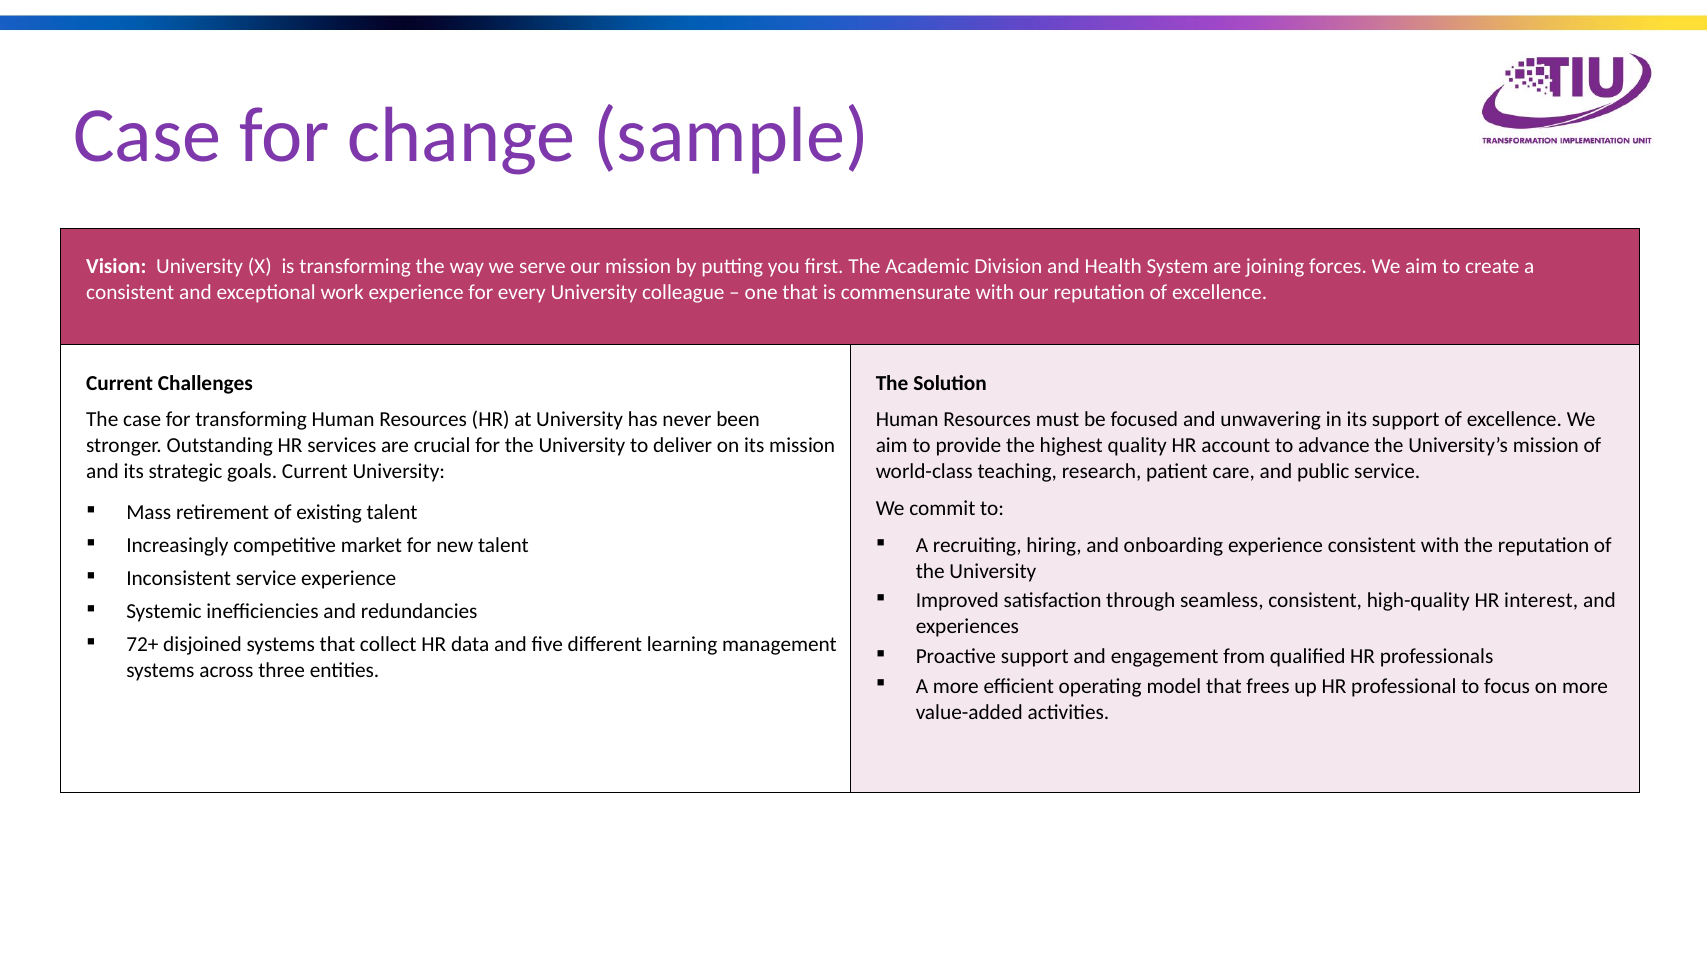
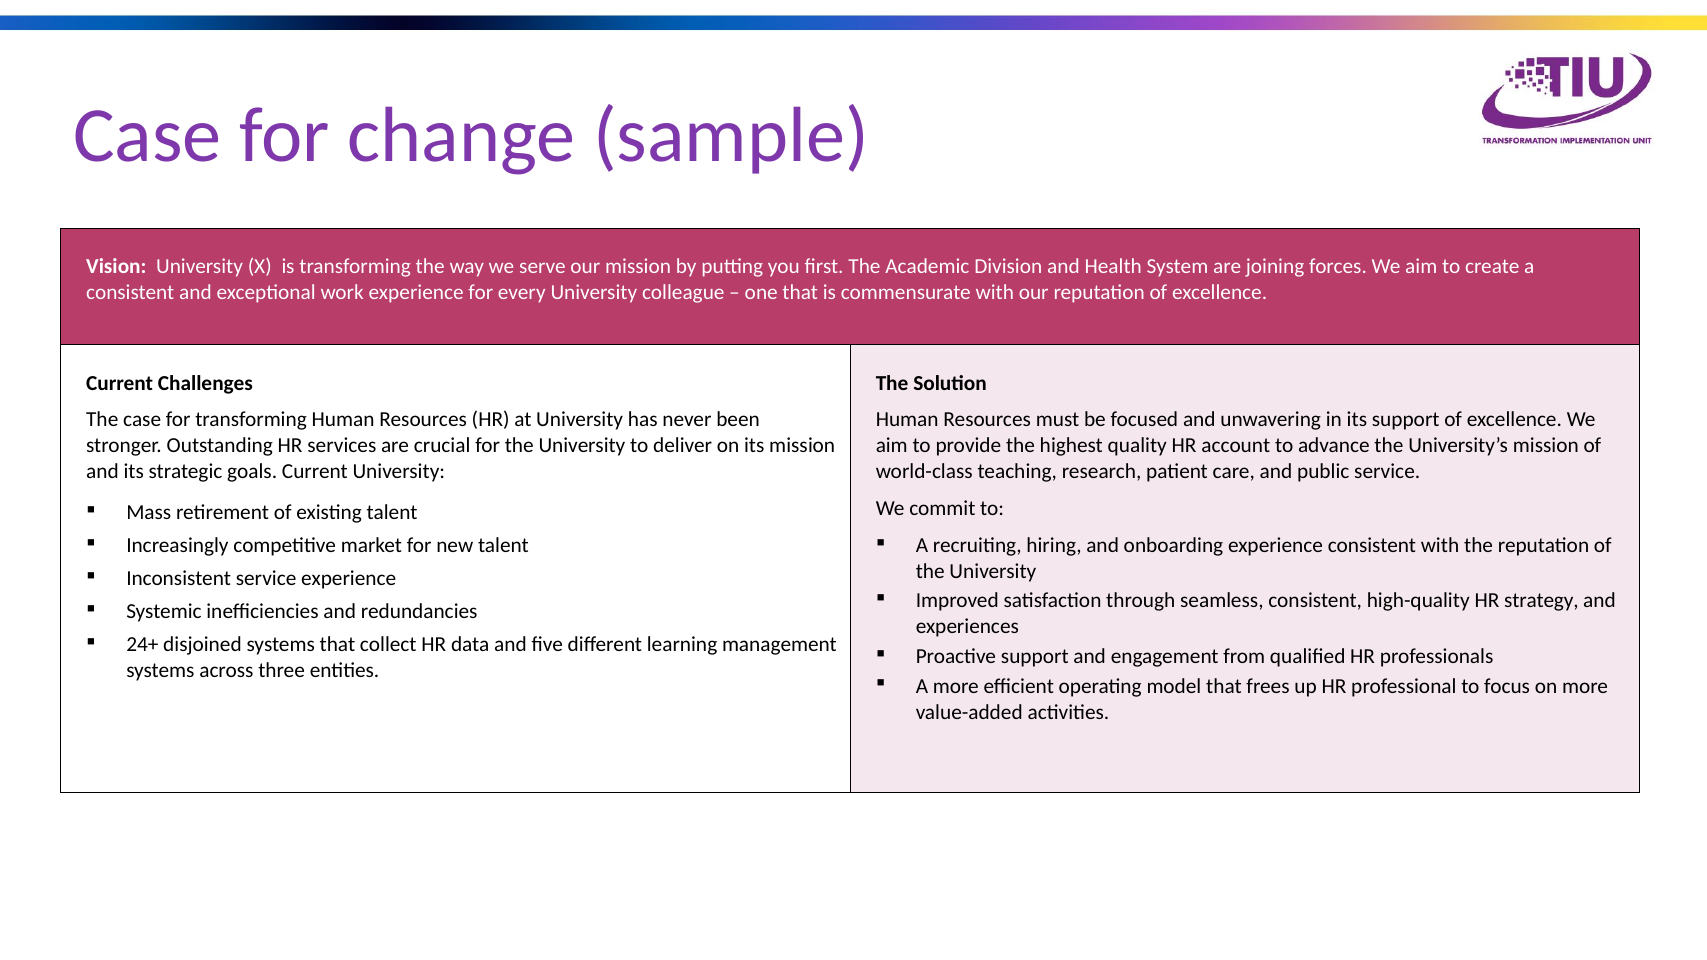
interest: interest -> strategy
72+: 72+ -> 24+
